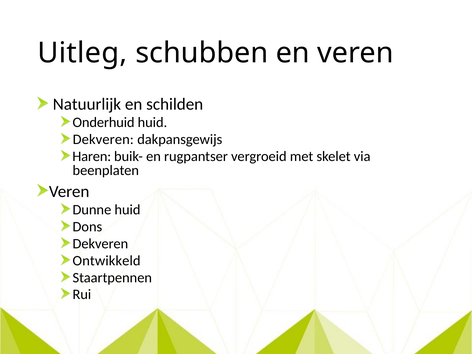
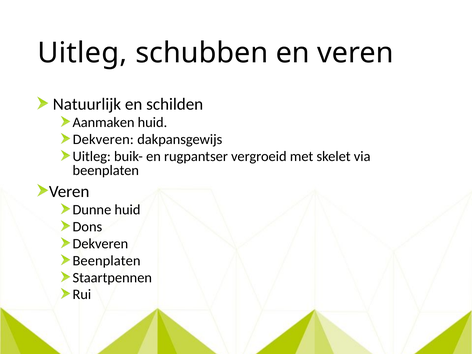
Onderhuid: Onderhuid -> Aanmaken
Haren at (92, 156): Haren -> Uitleg
Ontwikkeld at (107, 261): Ontwikkeld -> Beenplaten
